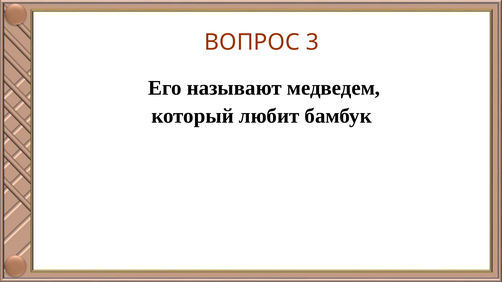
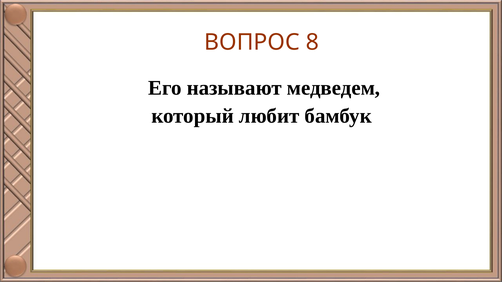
3: 3 -> 8
